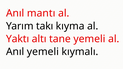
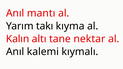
Yaktı: Yaktı -> Kalın
tane yemeli: yemeli -> nektar
Anıl yemeli: yemeli -> kalemi
